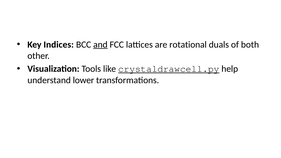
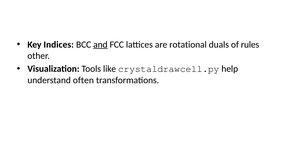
both: both -> rules
crystaldrawcell.py underline: present -> none
lower: lower -> often
